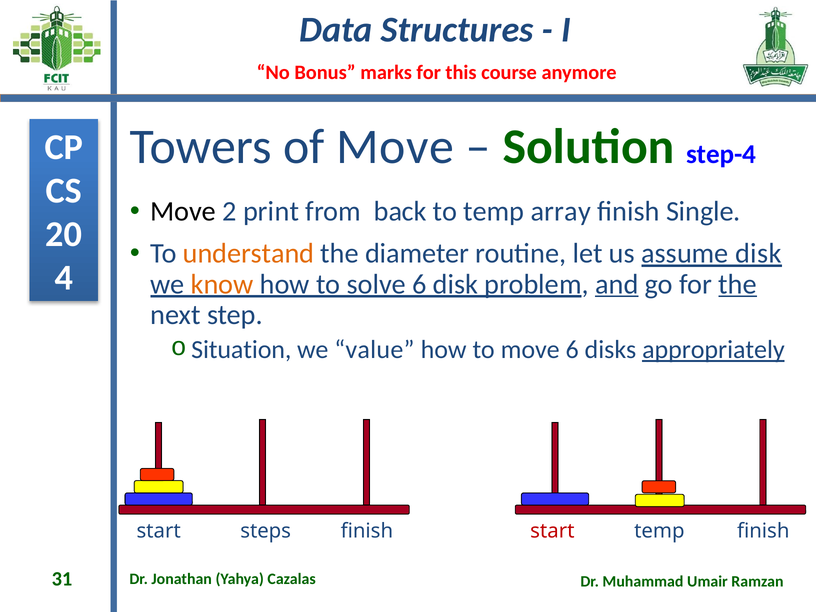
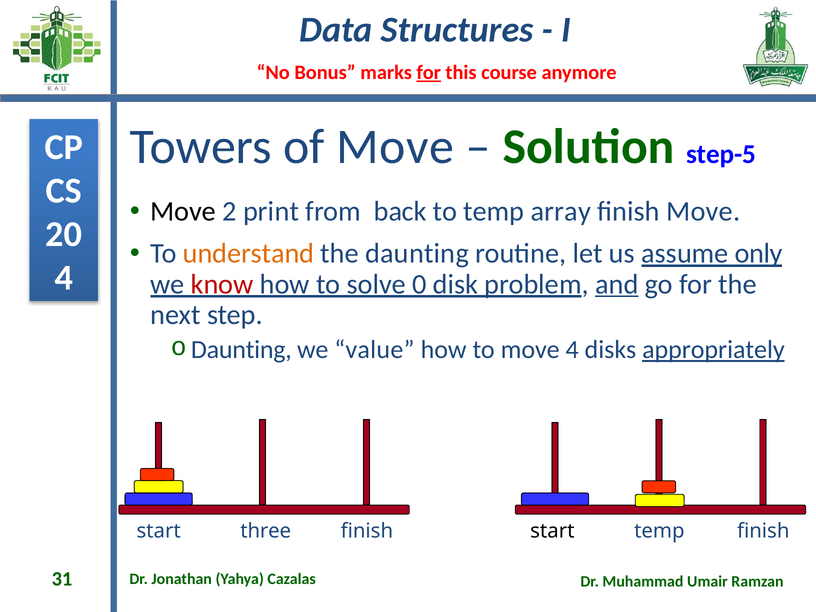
for at (429, 72) underline: none -> present
step-4: step-4 -> step-5
finish Single: Single -> Move
the diameter: diameter -> daunting
assume disk: disk -> only
know colour: orange -> red
solve 6: 6 -> 0
the at (738, 284) underline: present -> none
Situation at (241, 350): Situation -> Daunting
move 6: 6 -> 4
steps: steps -> three
start at (552, 531) colour: red -> black
